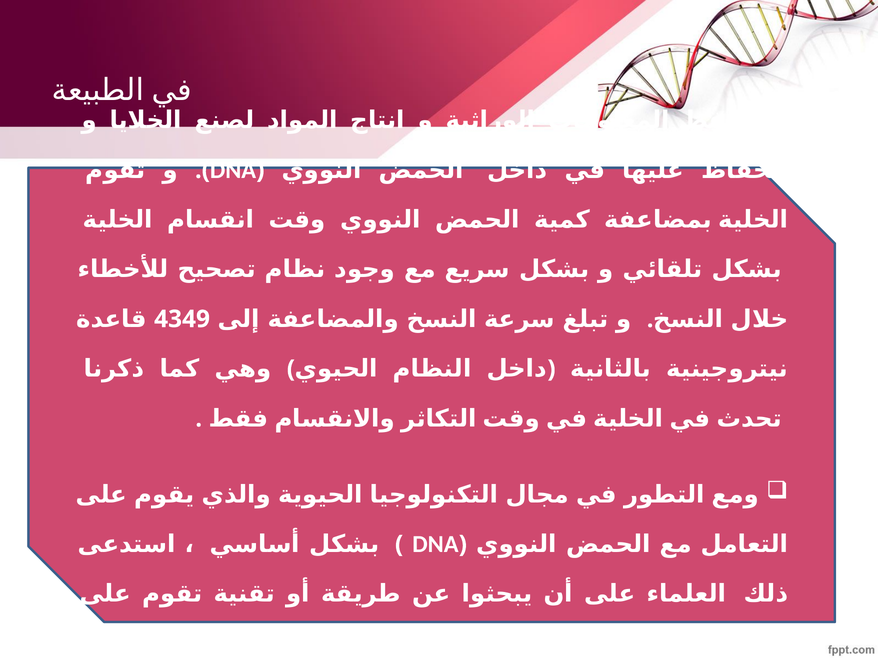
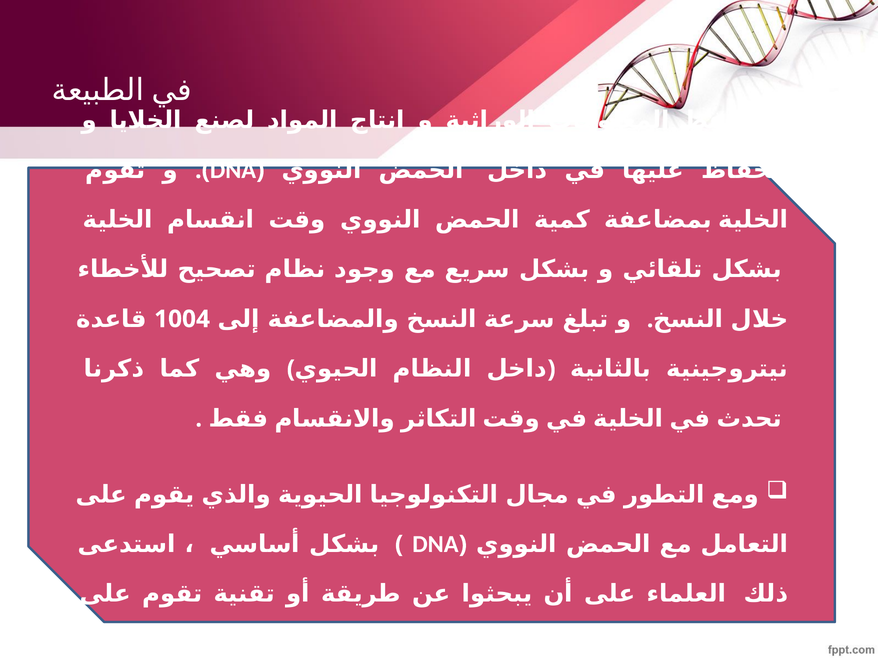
4349: 4349 -> 1004
